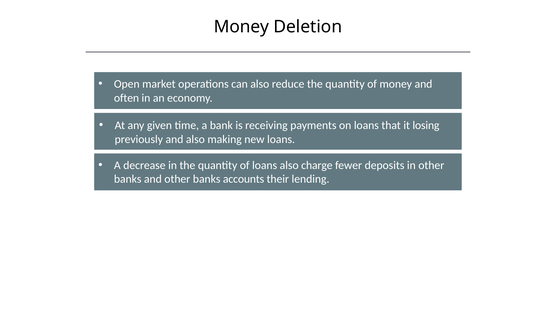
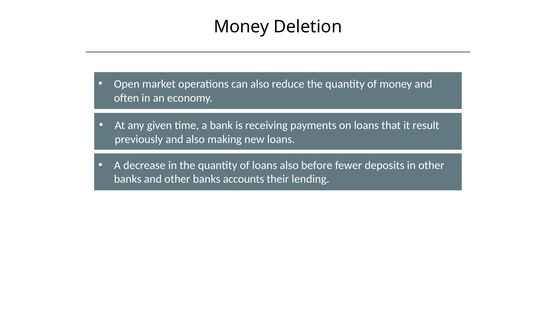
losing: losing -> result
charge: charge -> before
